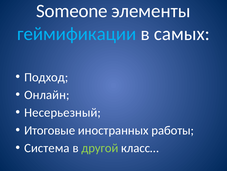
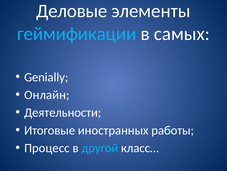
Someone: Someone -> Деловые
Подход: Подход -> Genially
Несерьезный: Несерьезный -> Деятельности
Система: Система -> Процесс
другой colour: light green -> light blue
